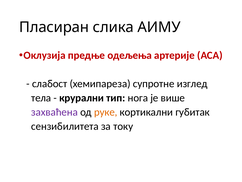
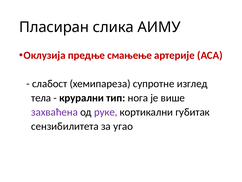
одељења: одељења -> смањење
руке colour: orange -> purple
току: току -> угао
